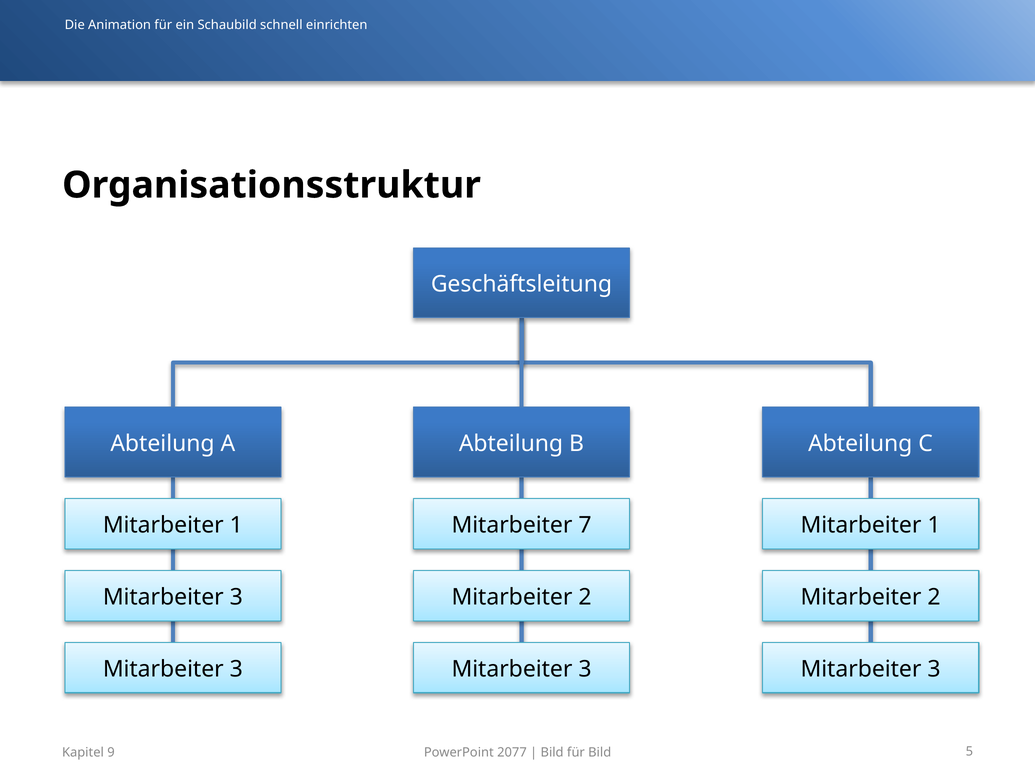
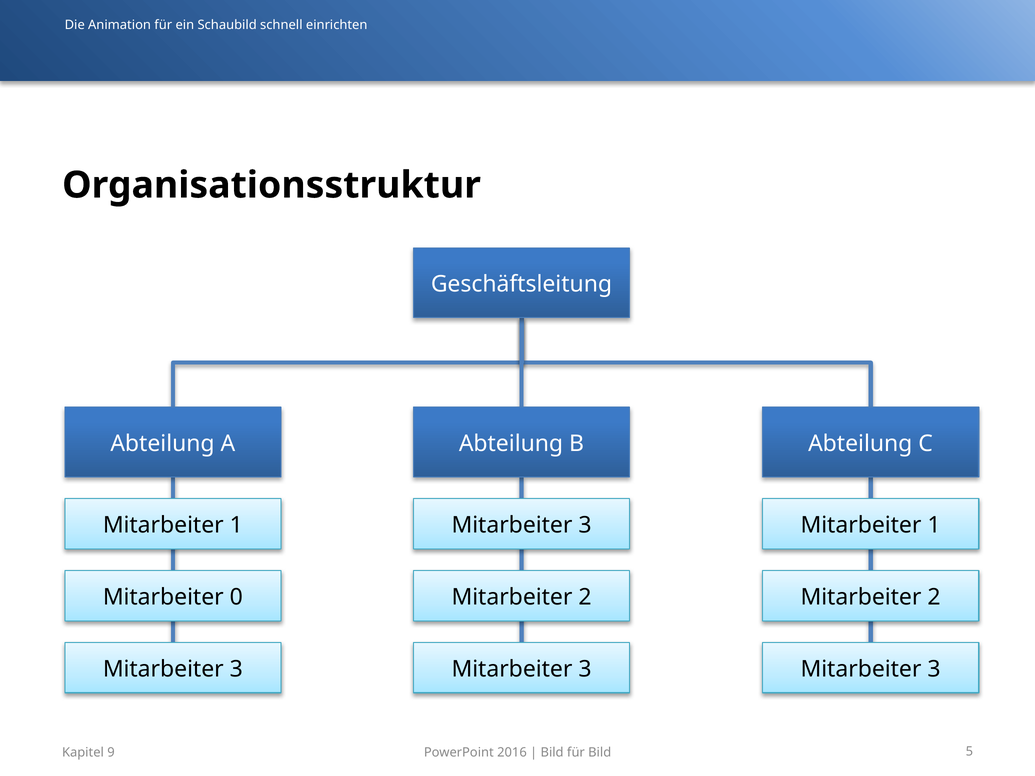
7 at (585, 526): 7 -> 3
3 at (236, 598): 3 -> 0
2077: 2077 -> 2016
